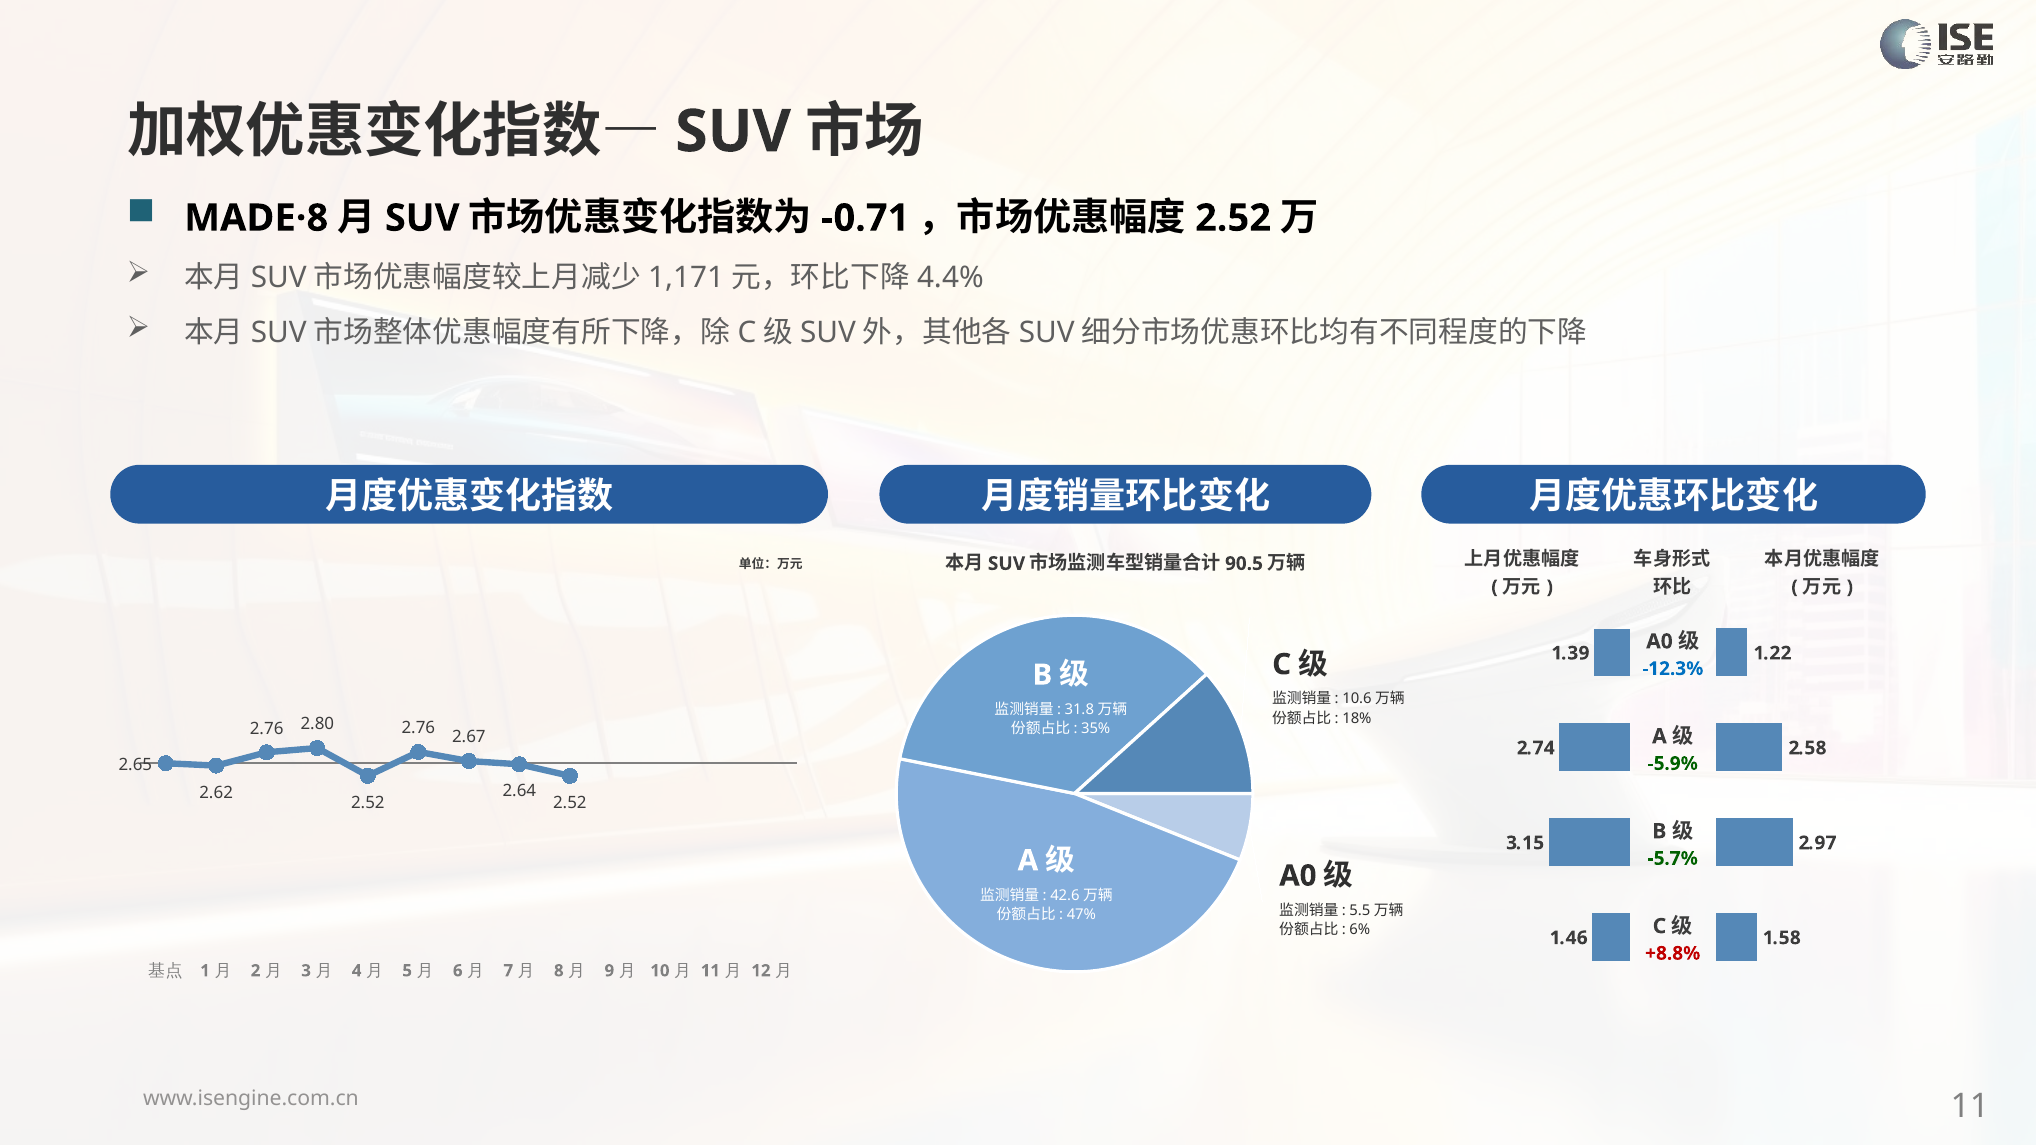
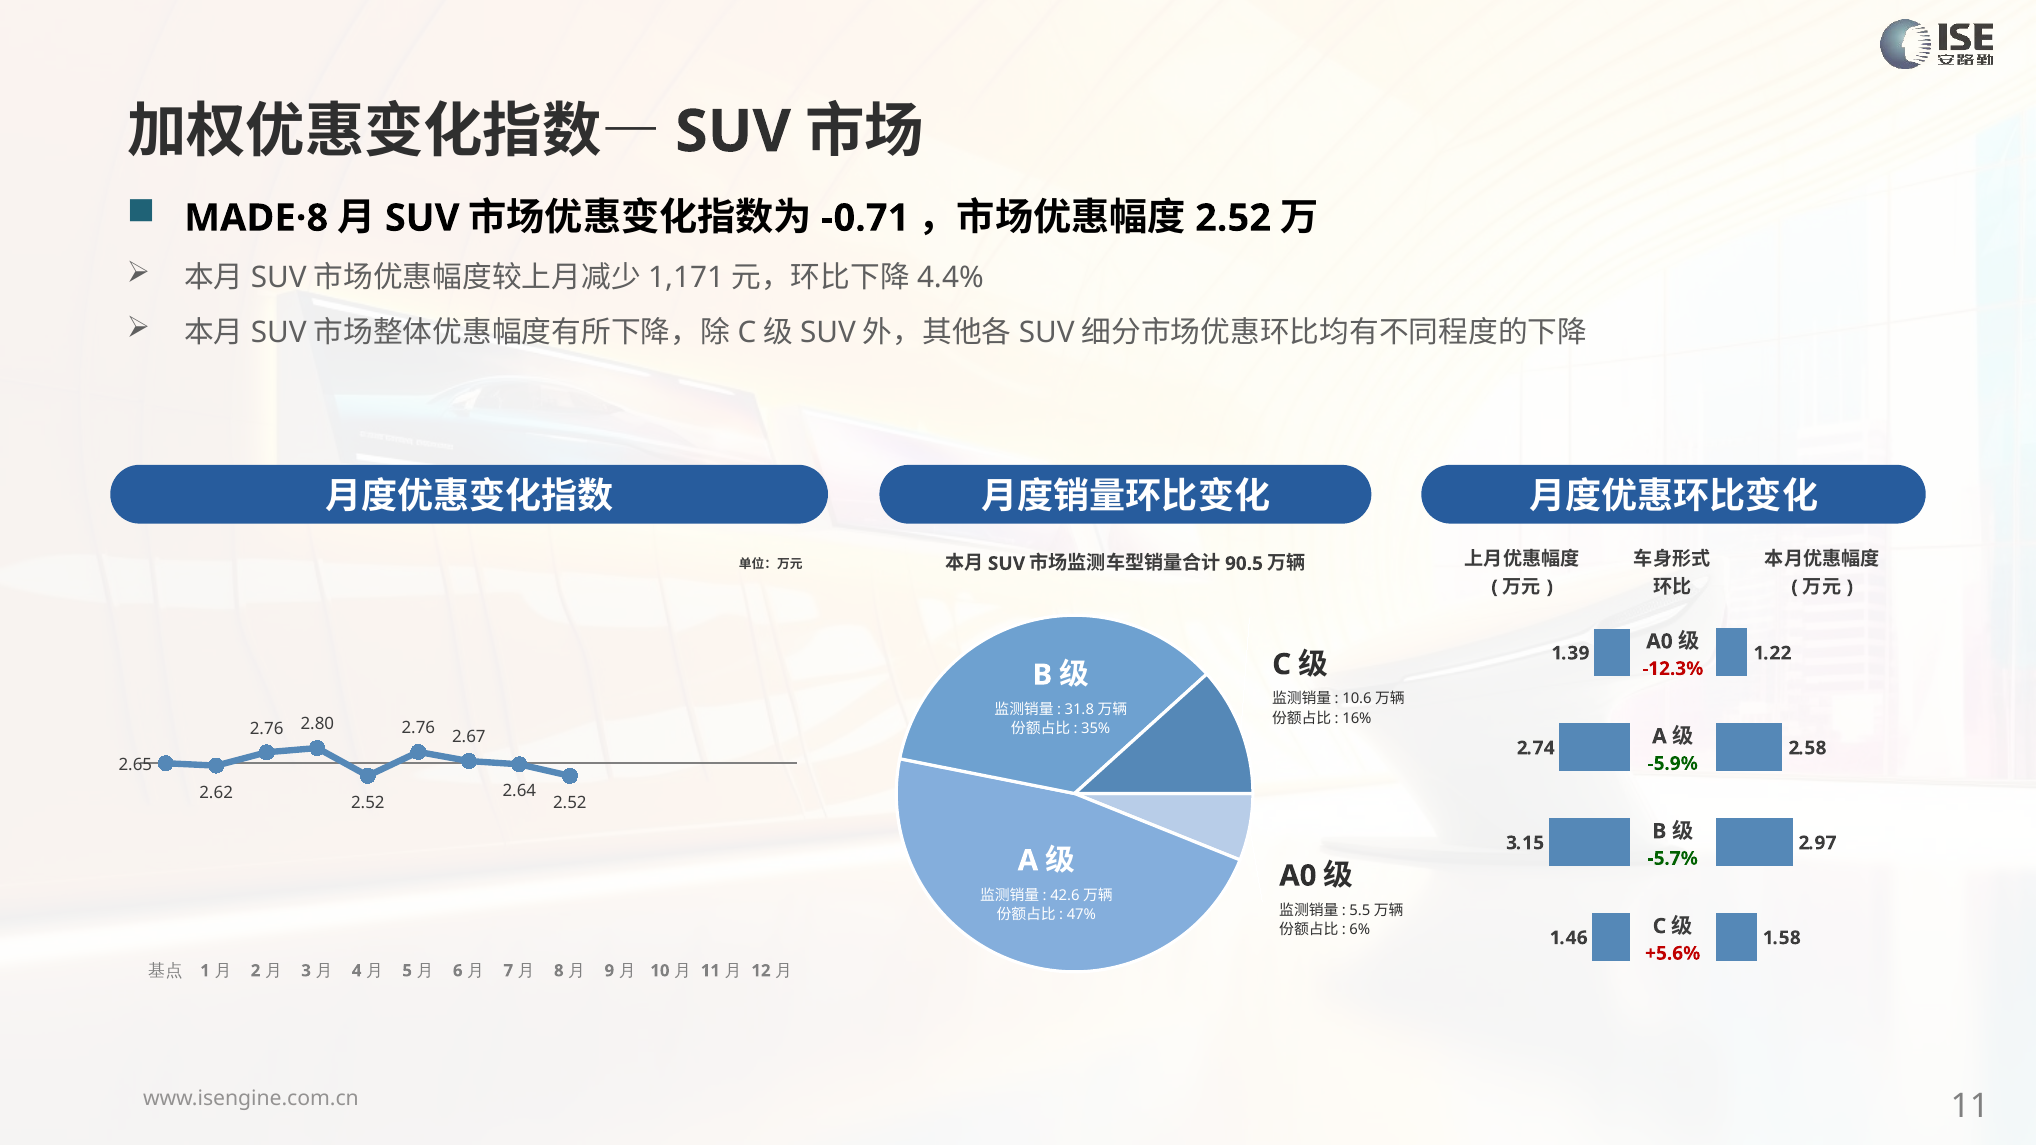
-12.3% colour: blue -> red
18%: 18% -> 16%
+8.8%: +8.8% -> +5.6%
